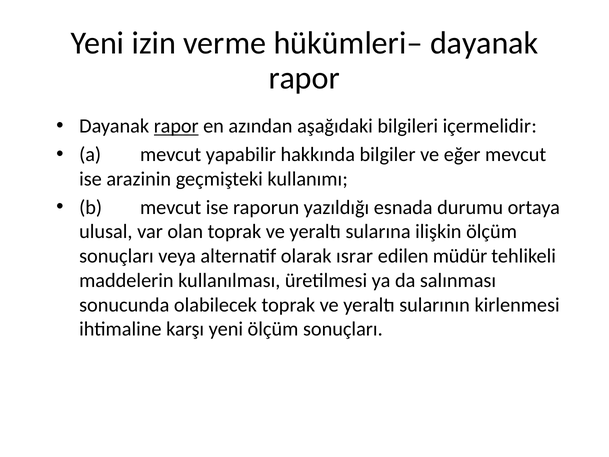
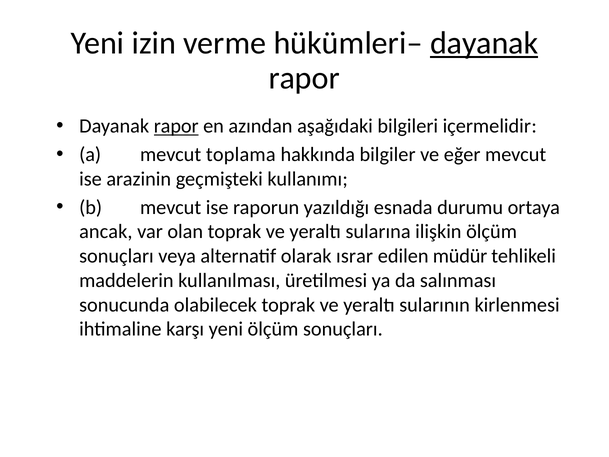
dayanak at (484, 43) underline: none -> present
yapabilir: yapabilir -> toplama
ulusal: ulusal -> ancak
